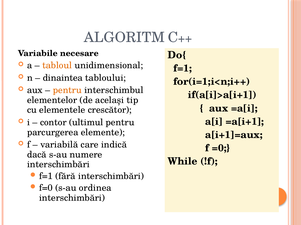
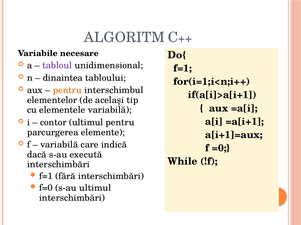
tabloul colour: orange -> purple
elementele crescător: crescător -> variabilă
numere: numere -> execută
s-au ordinea: ordinea -> ultimul
